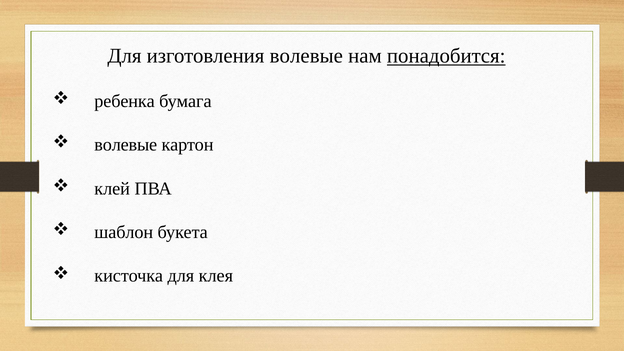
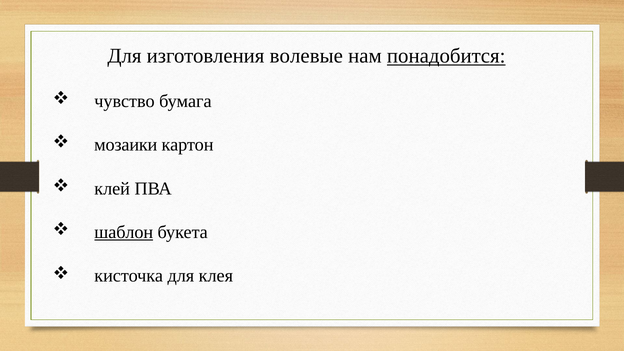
ребенка: ребенка -> чувство
волевые at (126, 145): волевые -> мозаики
шаблон underline: none -> present
